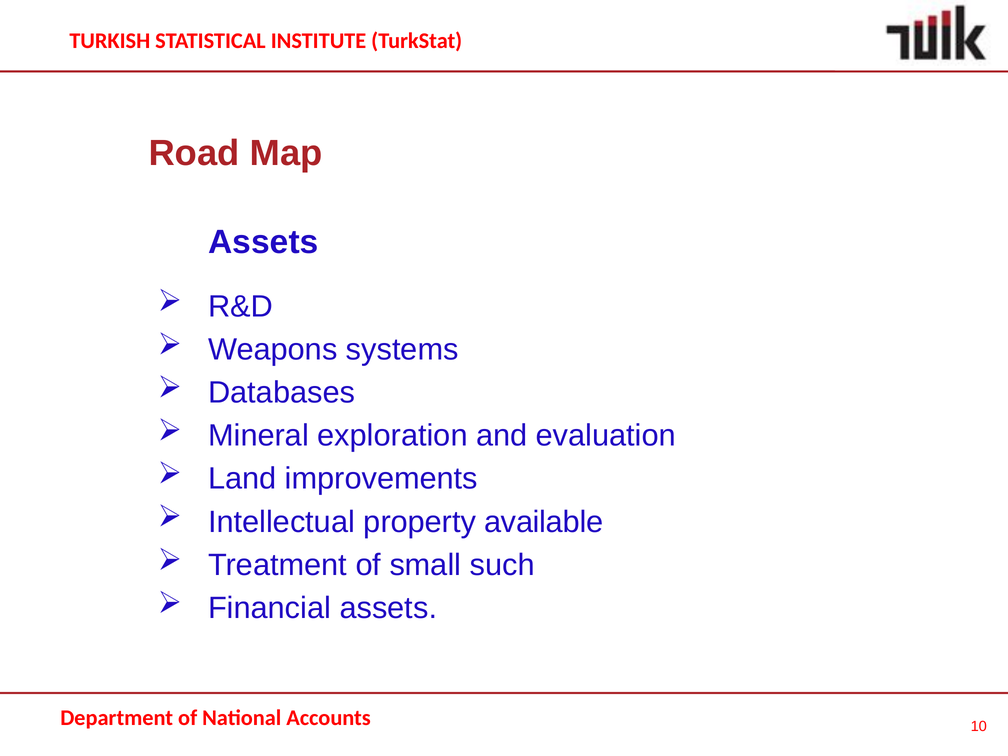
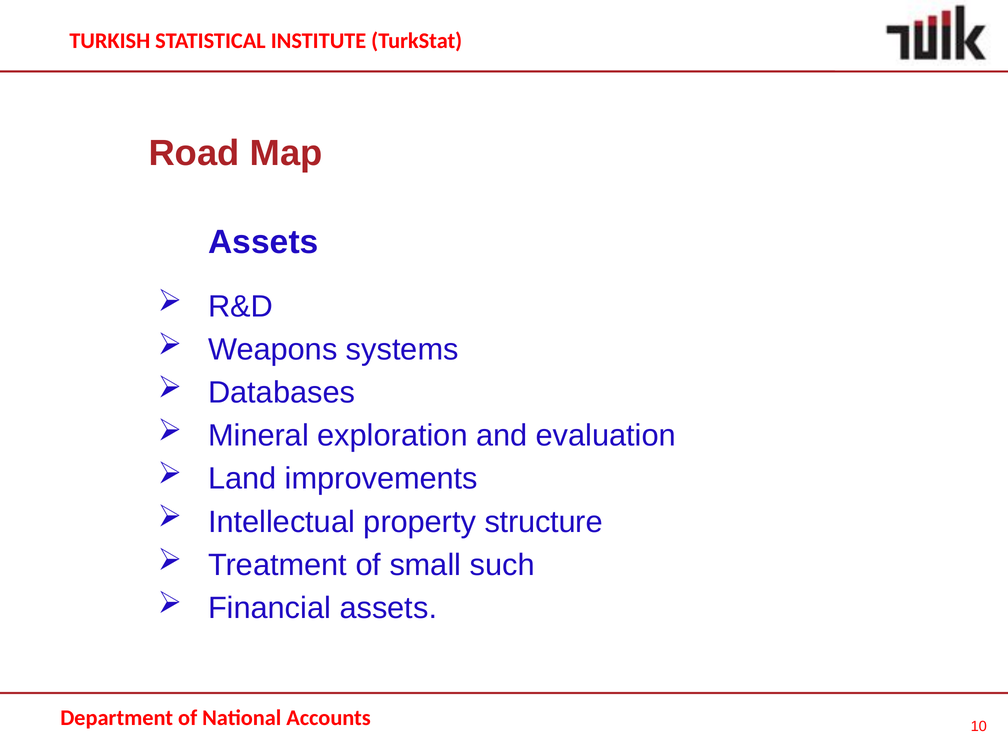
available: available -> structure
